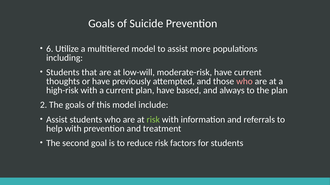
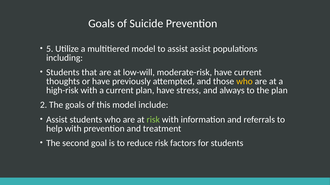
6: 6 -> 5
assist more: more -> assist
who at (244, 82) colour: pink -> yellow
based: based -> stress
